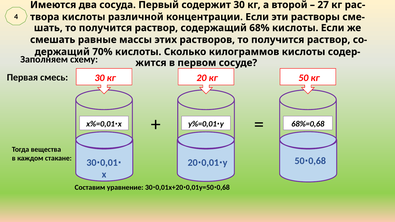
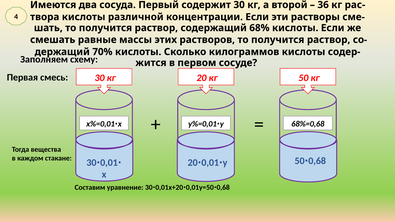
27: 27 -> 36
